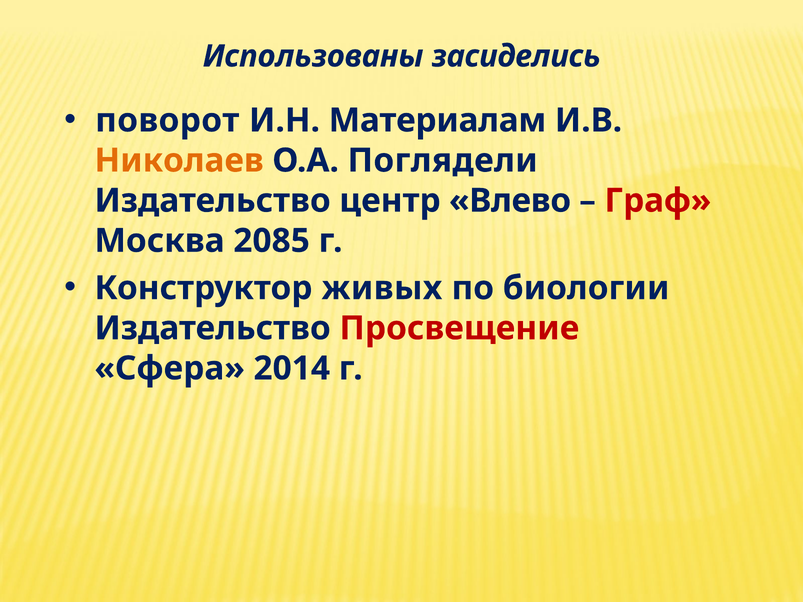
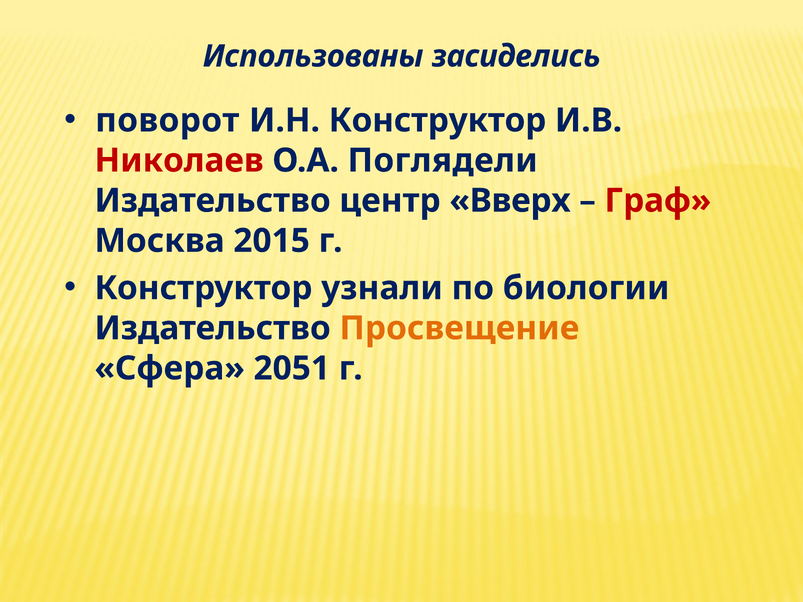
И.Н Материалам: Материалам -> Конструктор
Николаев colour: orange -> red
Влево: Влево -> Вверх
2085: 2085 -> 2015
живых: живых -> узнали
Просвещение colour: red -> orange
2014: 2014 -> 2051
